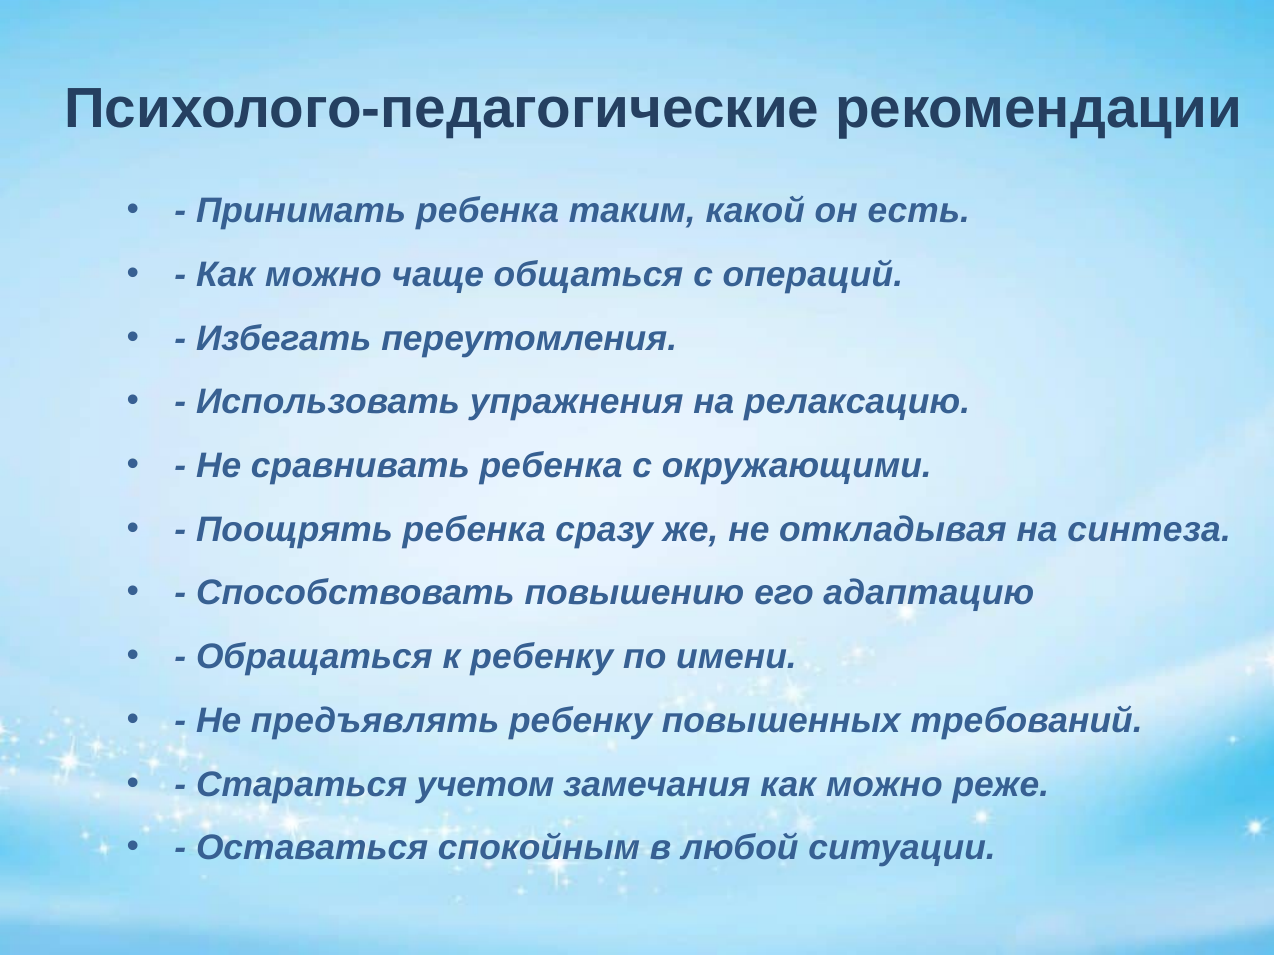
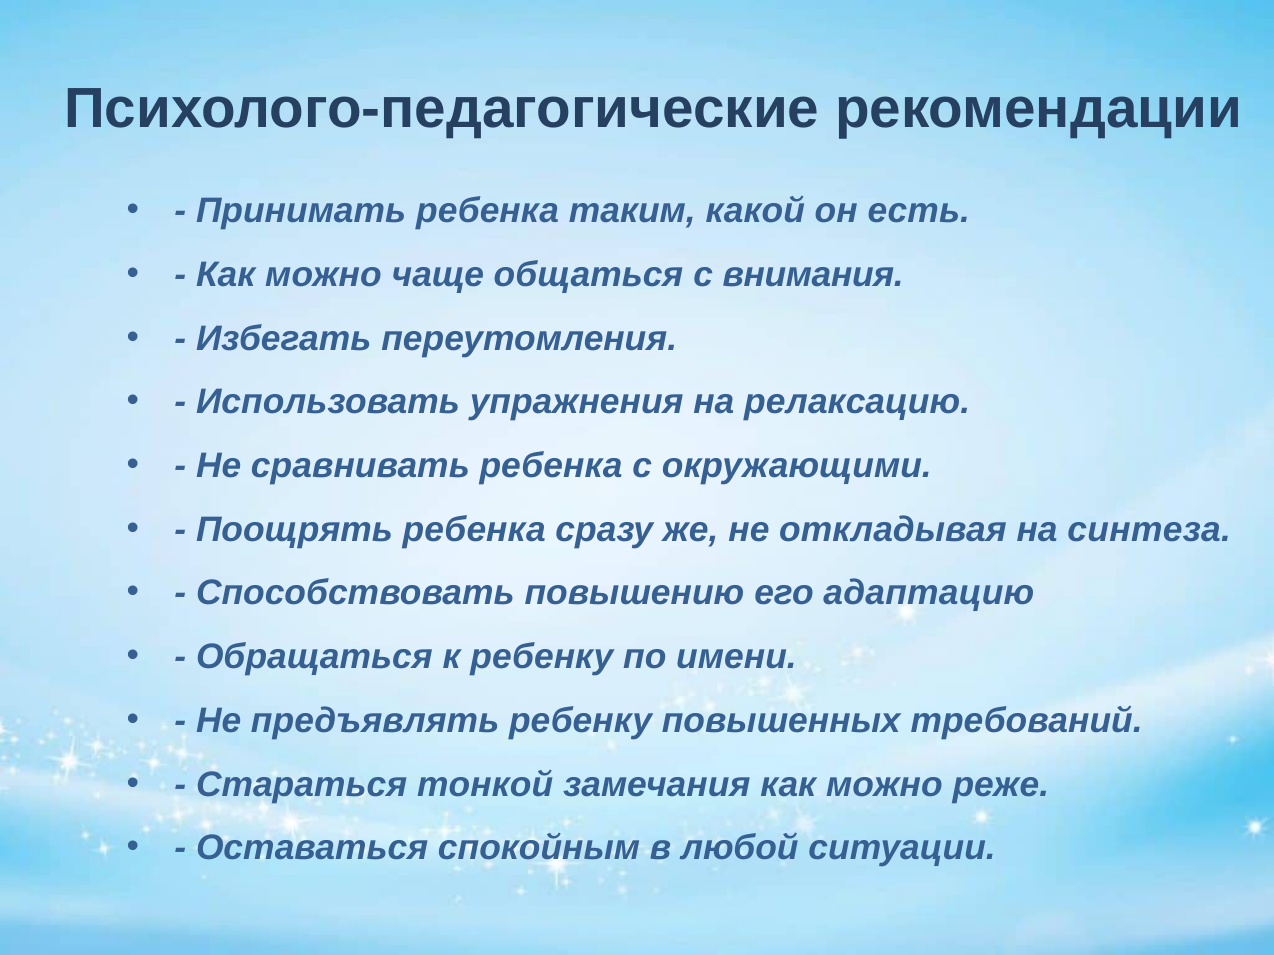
операций: операций -> внимания
учетом: учетом -> тонкой
